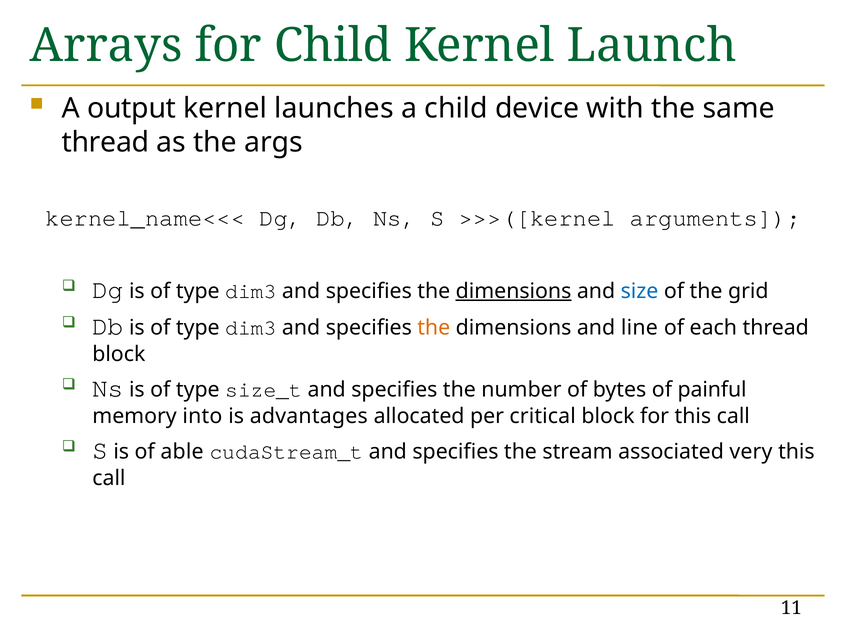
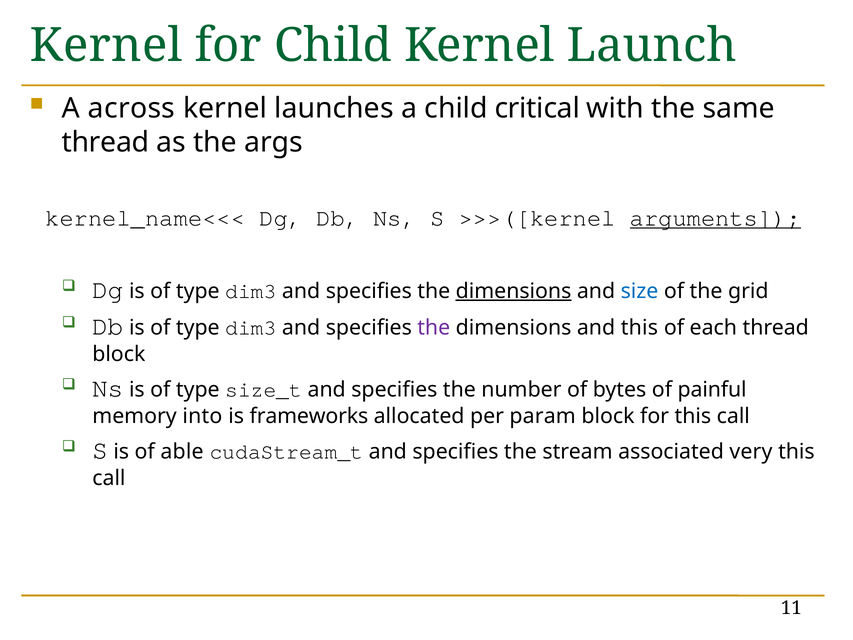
Arrays at (106, 46): Arrays -> Kernel
output: output -> across
device: device -> critical
arguments underline: none -> present
the at (434, 327) colour: orange -> purple
and line: line -> this
advantages: advantages -> frameworks
critical: critical -> param
